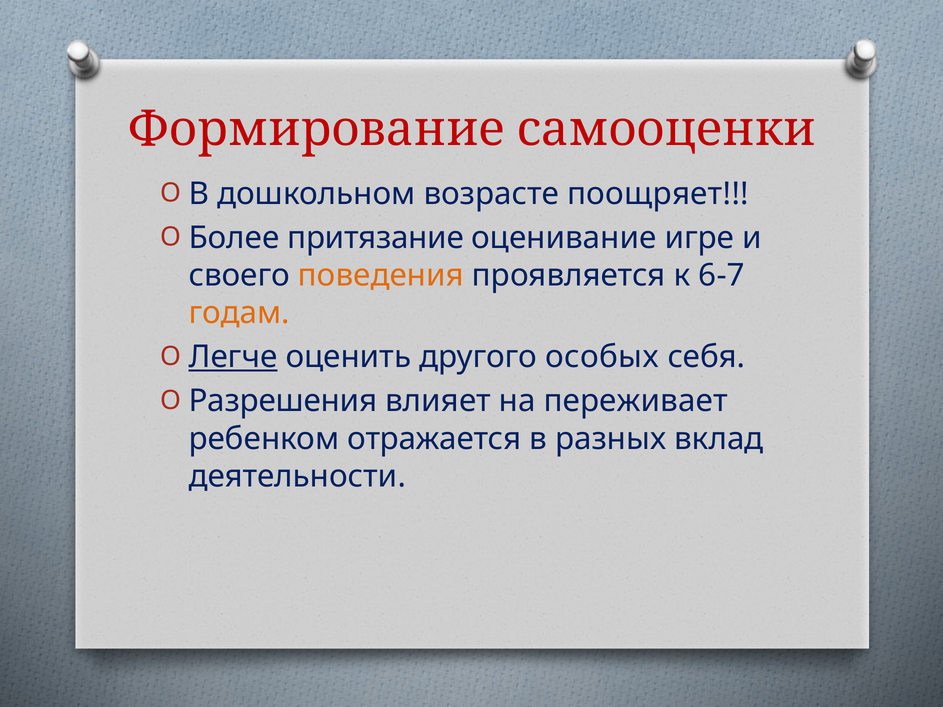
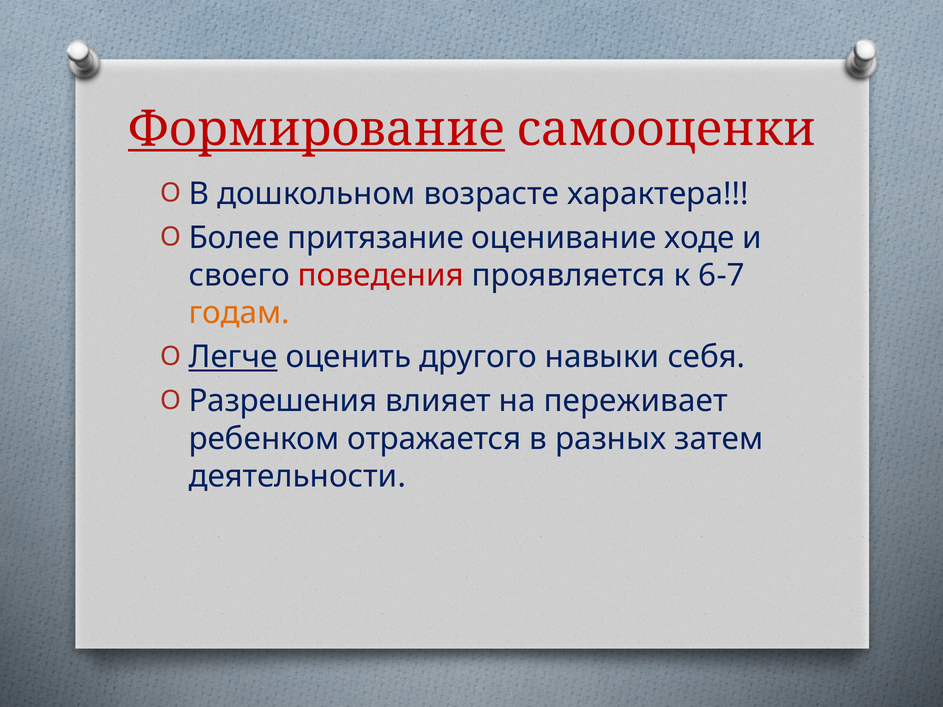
Формирование underline: none -> present
поощряет: поощряет -> характера
игре: игре -> ходе
поведения colour: orange -> red
особых: особых -> навыки
вклад: вклад -> затем
